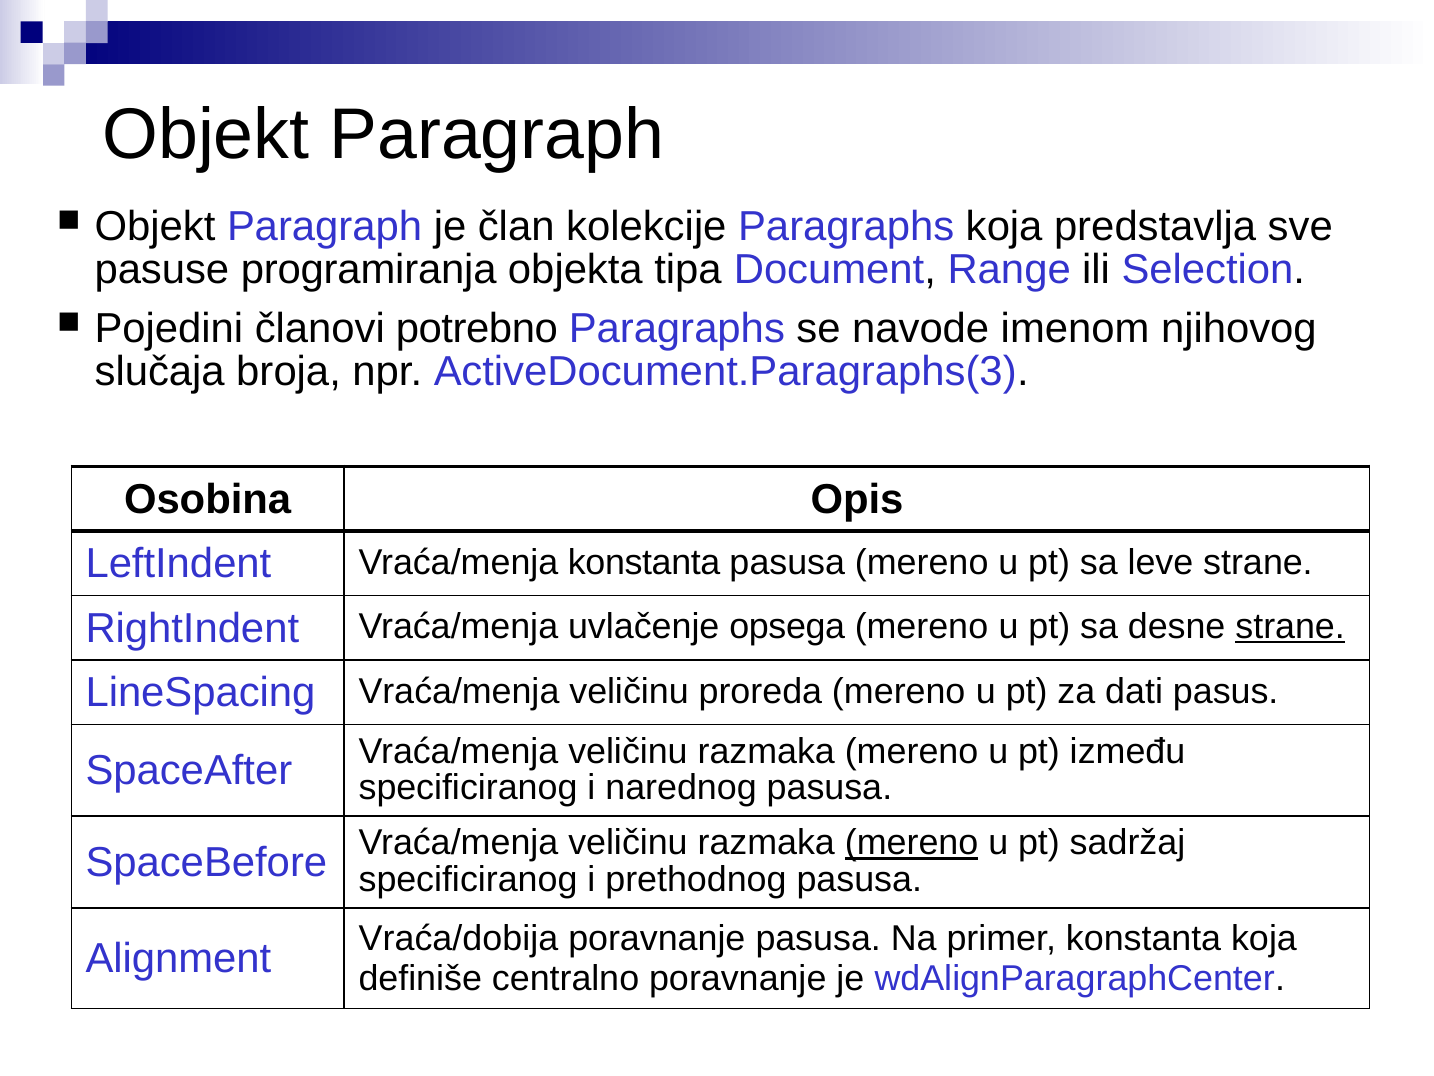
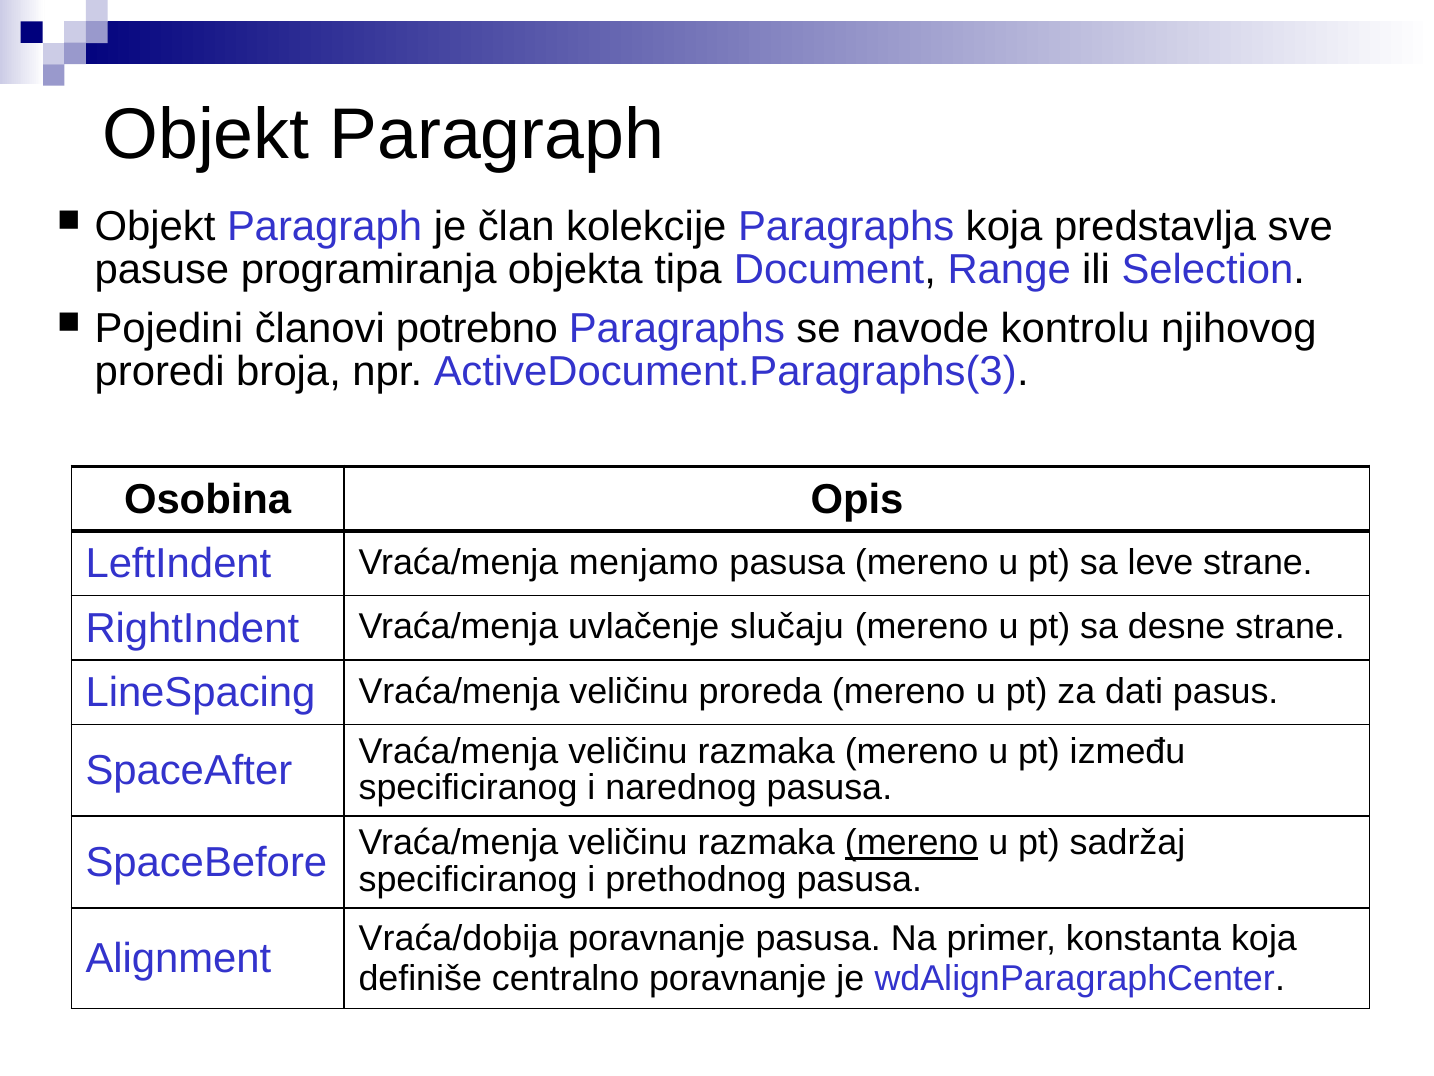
imenom: imenom -> kontrolu
slučaja: slučaja -> proredi
Vraća/menja konstanta: konstanta -> menjamo
opsega: opsega -> slučaju
strane at (1290, 626) underline: present -> none
